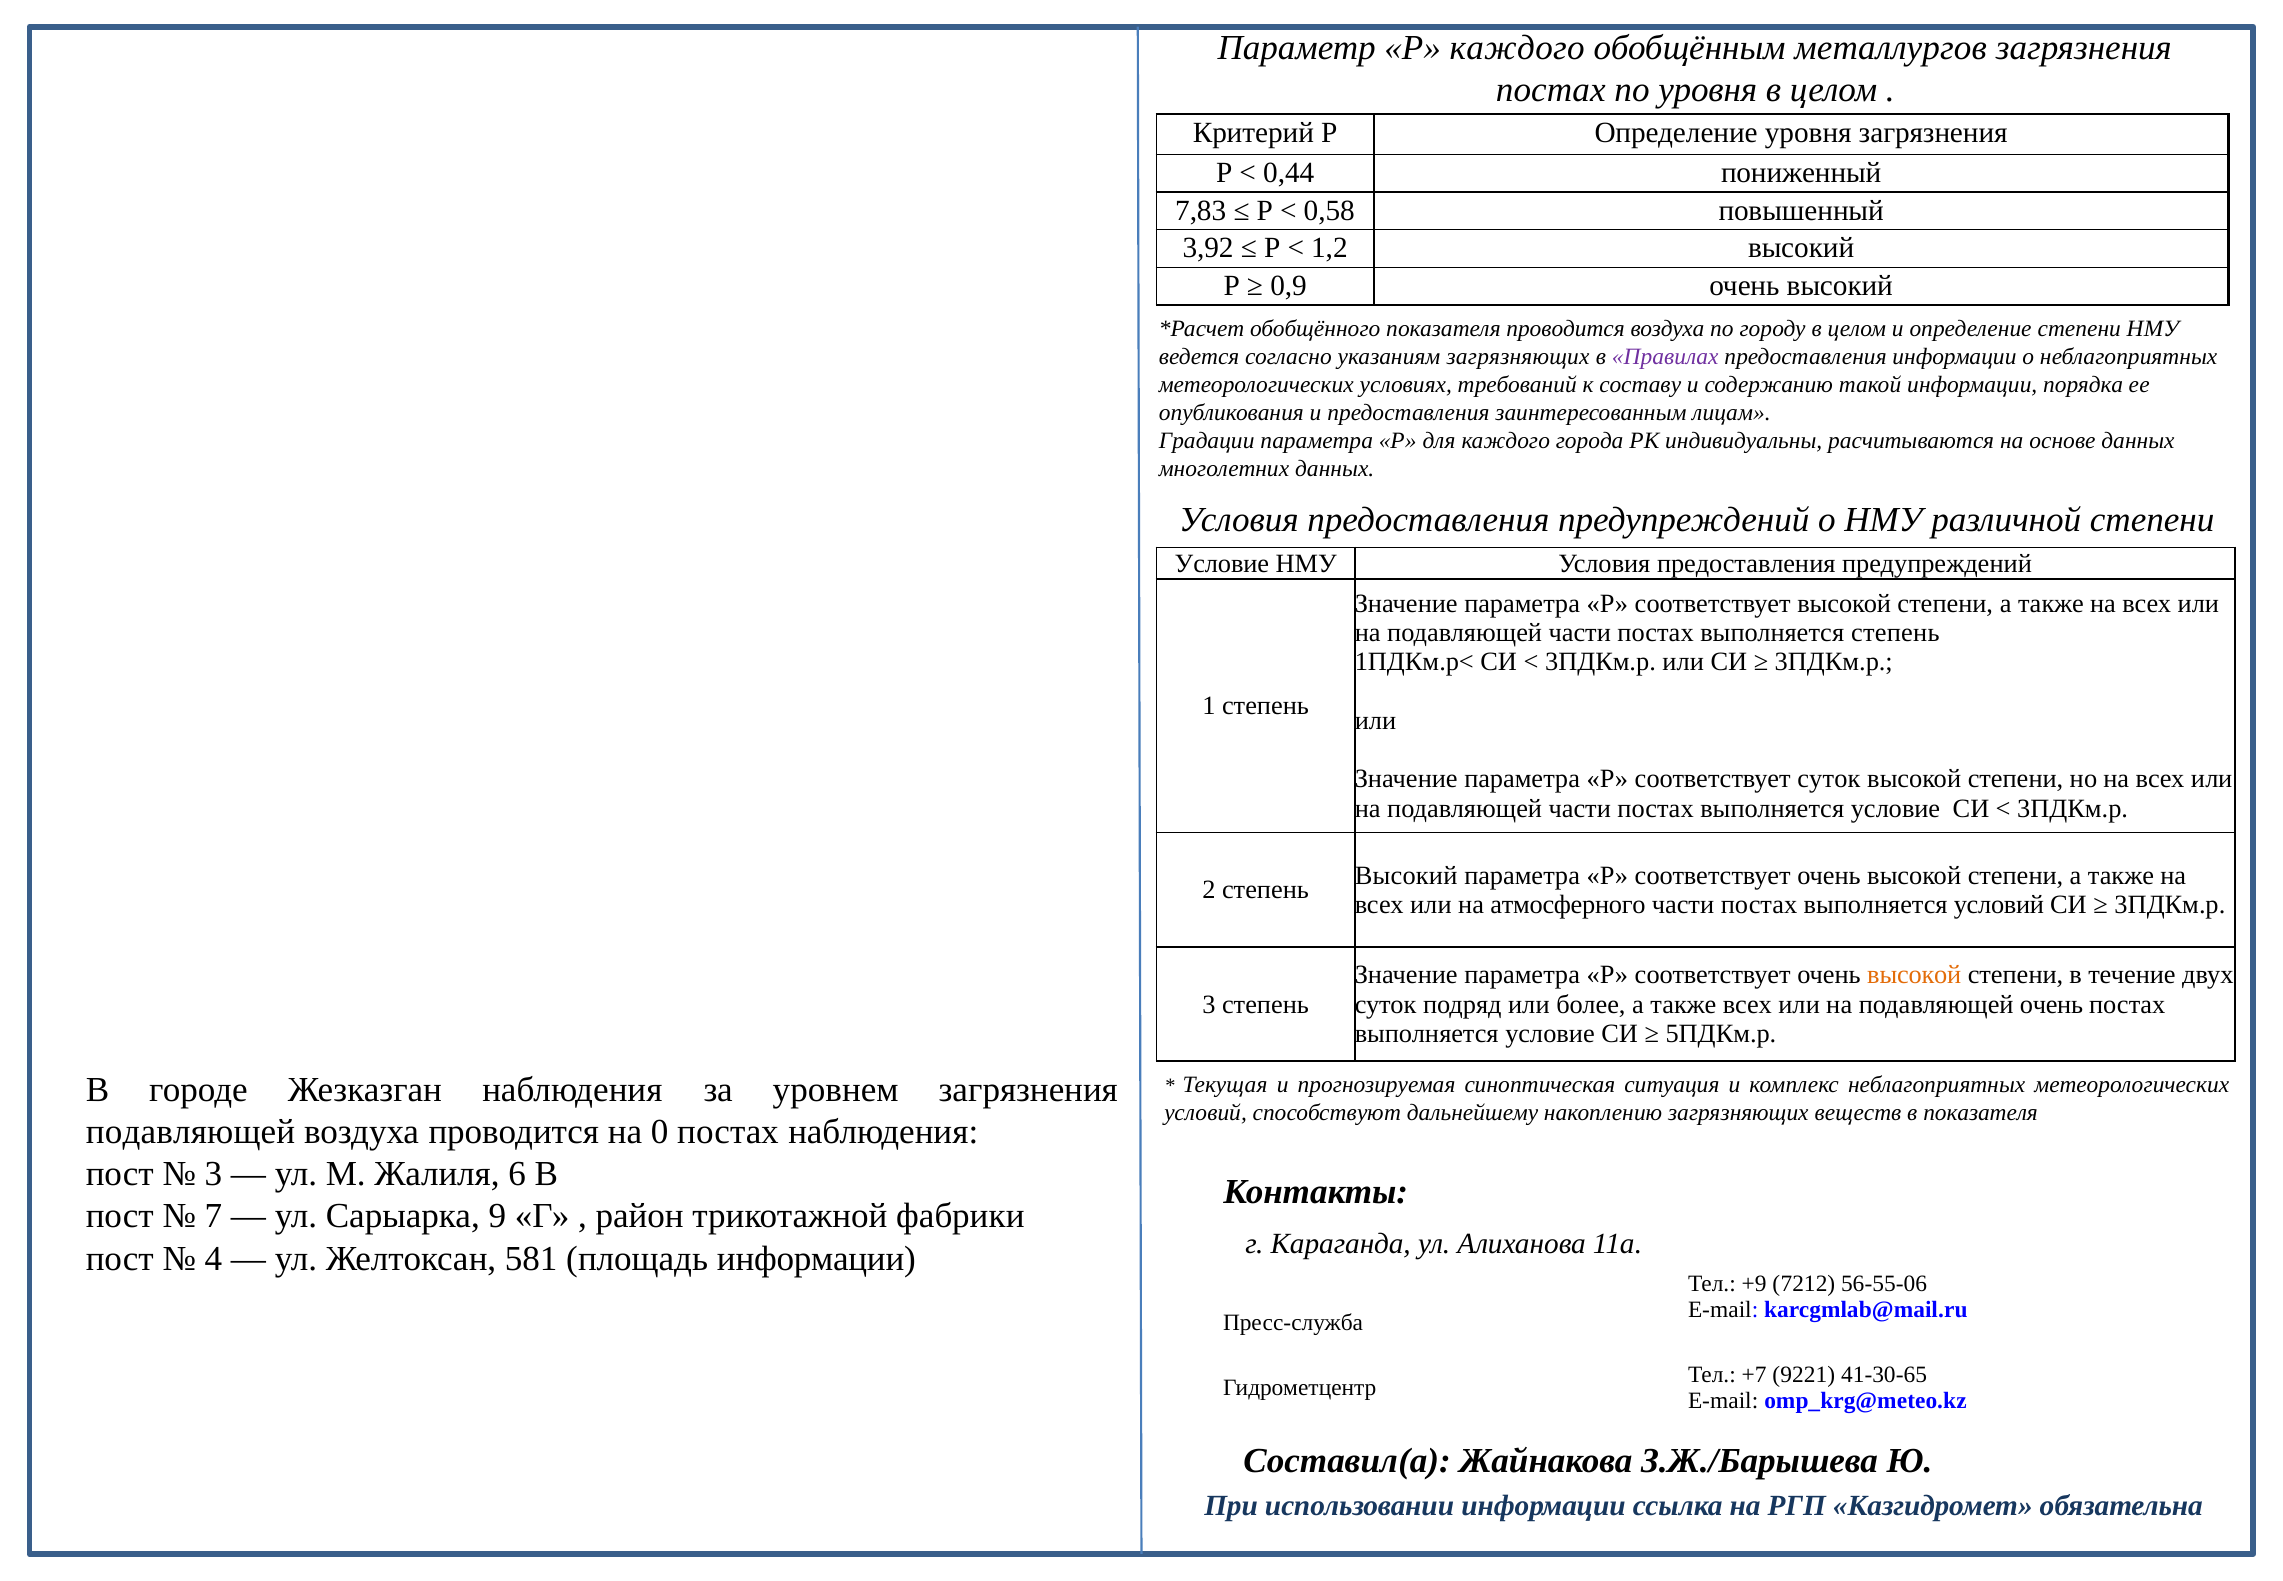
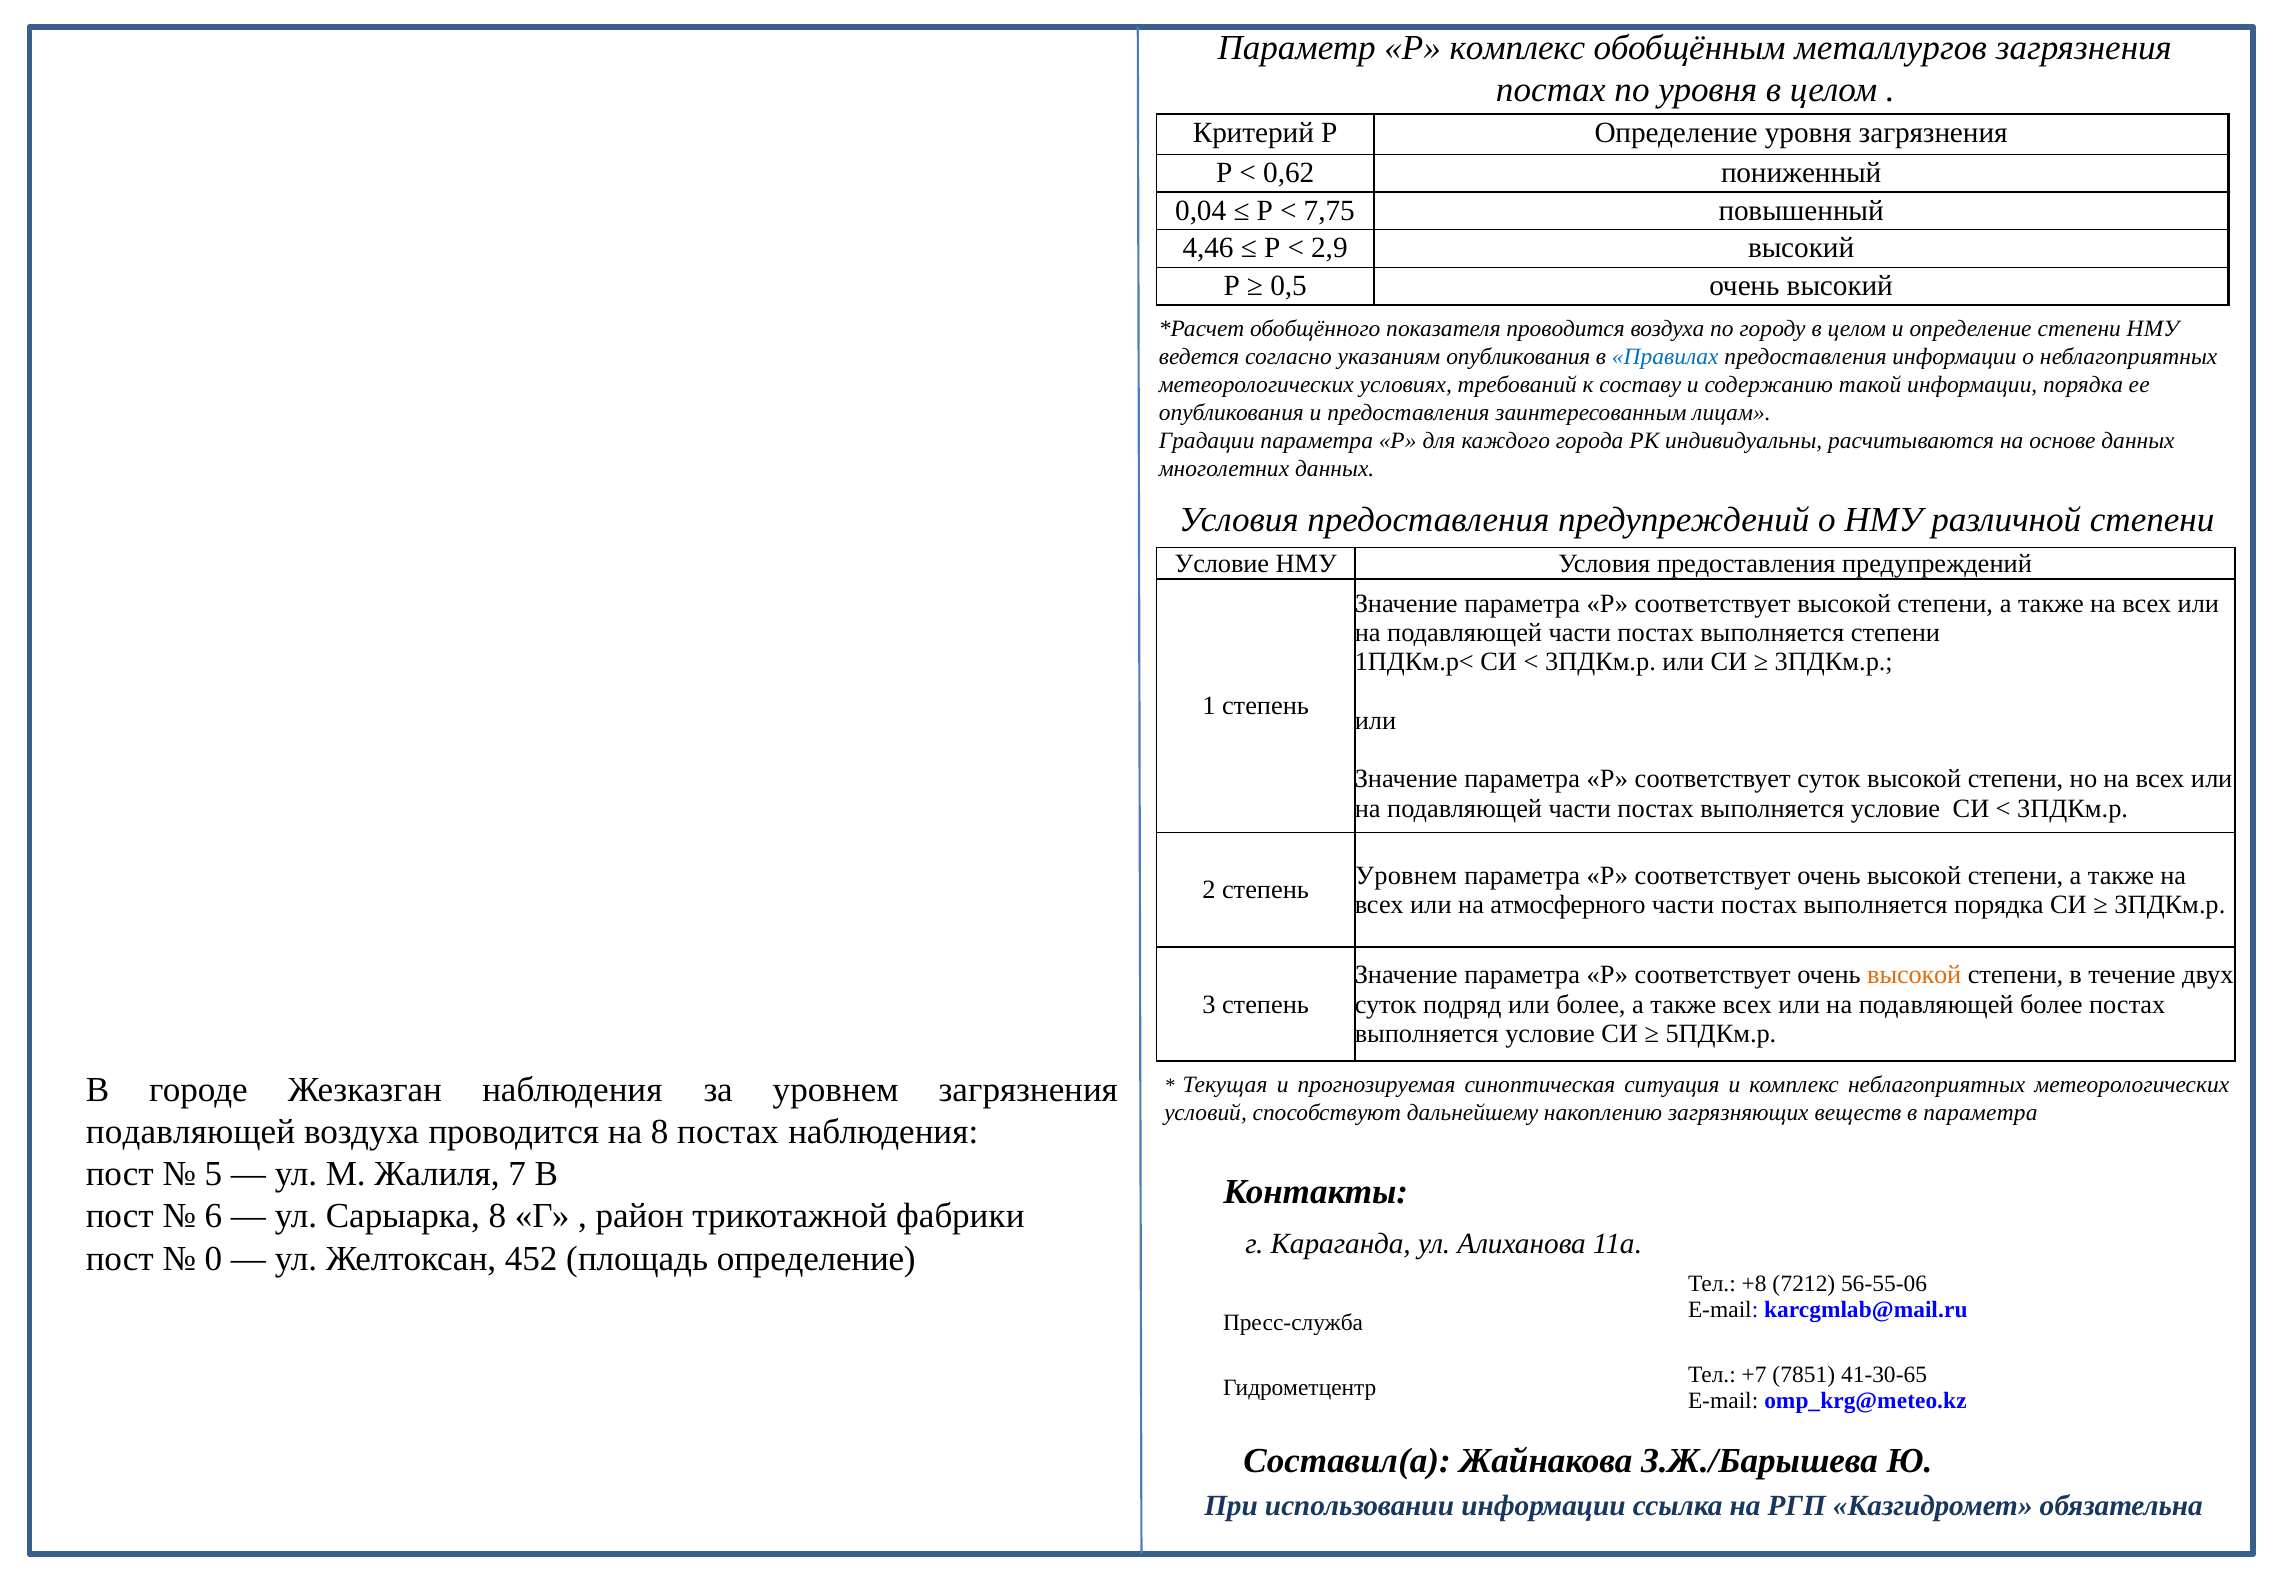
Р каждого: каждого -> комплекс
0,44: 0,44 -> 0,62
7,83: 7,83 -> 0,04
0,58: 0,58 -> 7,75
3,92: 3,92 -> 4,46
1,2: 1,2 -> 2,9
0,9: 0,9 -> 0,5
указаниям загрязняющих: загрязняющих -> опубликования
Правилах colour: purple -> blue
выполняется степень: степень -> степени
Высокий at (1406, 875): Высокий -> Уровнем
выполняется условий: условий -> порядка
подавляющей очень: очень -> более
в показателя: показателя -> параметра
на 0: 0 -> 8
3 at (213, 1174): 3 -> 5
6: 6 -> 7
7: 7 -> 6
Сарыарка 9: 9 -> 8
4: 4 -> 0
581: 581 -> 452
площадь информации: информации -> определение
+9: +9 -> +8
9221: 9221 -> 7851
